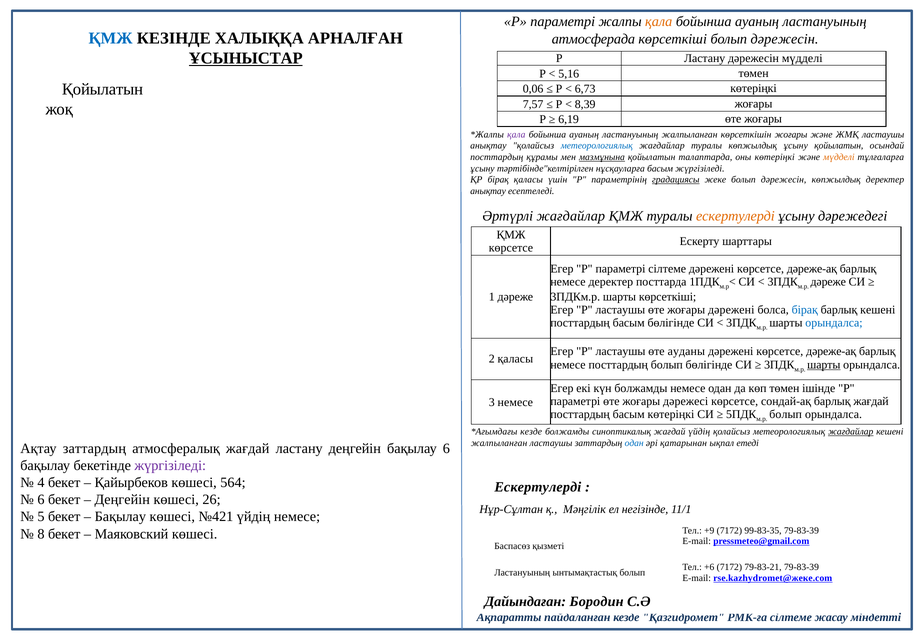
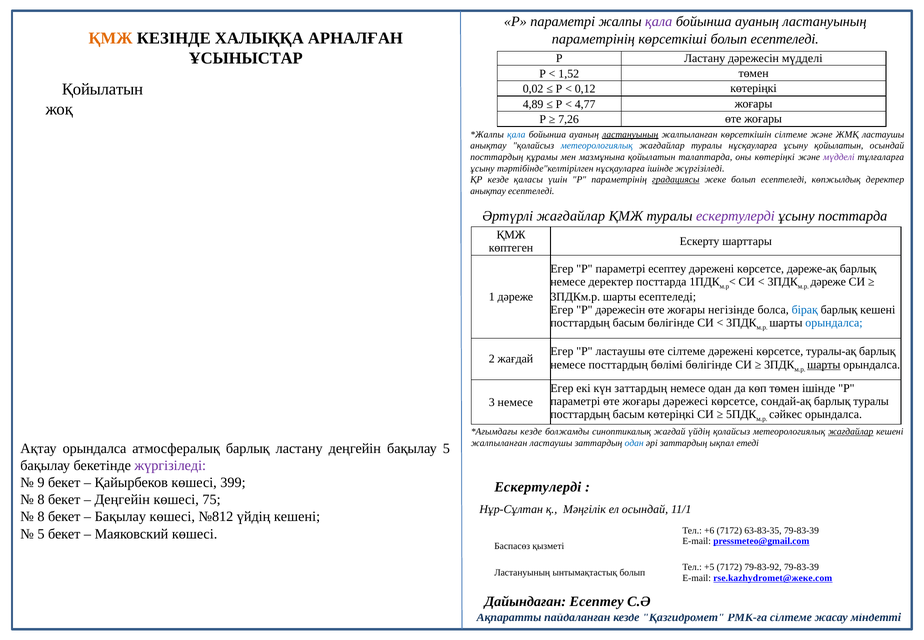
қала at (659, 22) colour: orange -> purple
ҚМЖ at (111, 38) colour: blue -> orange
атмосферада at (593, 39): атмосферада -> параметрінің
көрсеткіші болып дәрежесін: дәрежесін -> есептеледі
ҰСЫНЫСТАР underline: present -> none
5,16: 5,16 -> 1,52
0,06: 0,06 -> 0,02
6,73: 6,73 -> 0,12
7,57: 7,57 -> 4,89
8,39: 8,39 -> 4,77
6,19: 6,19 -> 7,26
қала at (516, 134) colour: purple -> blue
ластануының at (630, 134) underline: none -> present
көрсеткішін жоғары: жоғары -> сілтеме
туралы көпжылдық: көпжылдық -> нұсқауларға
мазмұнына underline: present -> none
мүдделі at (839, 157) colour: orange -> purple
нұсқауларға басым: басым -> ішінде
ҚР бірақ: бірақ -> кезде
жеке болып дәрежесін: дәрежесін -> есептеледі
ескертулерді at (735, 216) colour: orange -> purple
ұсыну дәрежедегі: дәрежедегі -> посттарда
көрсетсе at (511, 248): көрсетсе -> көптеген
параметрі сілтеме: сілтеме -> есептеу
шарты көрсеткіші: көрсеткіші -> есептеледі
P ластаушы: ластаушы -> дәрежесін
жоғары дәрежені: дәрежені -> негізінде
өте ауданы: ауданы -> сілтеме
дәреже-ақ at (831, 351): дәреже-ақ -> туралы-ақ
2 қаласы: қаласы -> жағдай
посттардың болып: болып -> бөлімі
күн болжамды: болжамды -> заттардың
барлық жағдай: жағдай -> туралы
болып at (786, 414): болып -> сәйкес
әрі қатарынан: қатарынан -> заттардың
Ақтау заттардың: заттардың -> орындалса
атмосфералық жағдай: жағдай -> барлық
бақылау 6: 6 -> 5
4: 4 -> 9
564: 564 -> 399
6 at (41, 499): 6 -> 8
26: 26 -> 75
ел негізінде: негізінде -> осындай
5 at (41, 517): 5 -> 8
№421: №421 -> №812
үйдің немесе: немесе -> кешені
+9: +9 -> +6
99-83-35: 99-83-35 -> 63-83-35
8 at (41, 534): 8 -> 5
+6: +6 -> +5
79-83-21: 79-83-21 -> 79-83-92
Дайындаған Бородин: Бородин -> Есептеу
